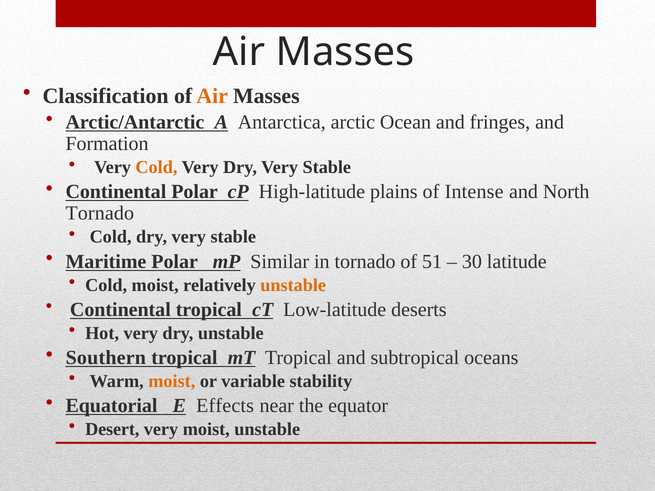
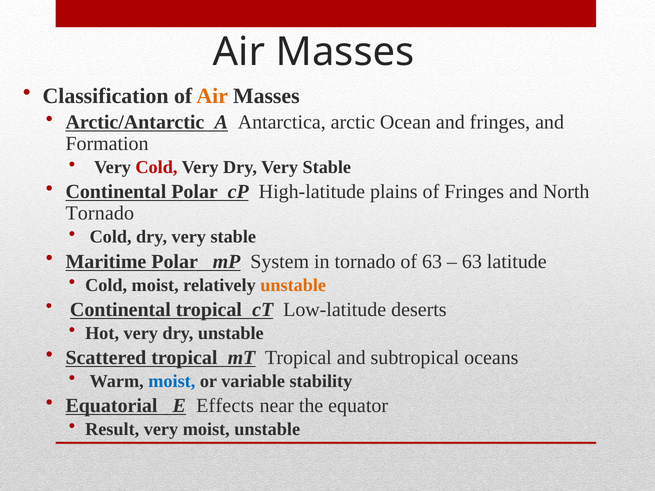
Cold at (156, 167) colour: orange -> red
of Intense: Intense -> Fringes
Similar: Similar -> System
of 51: 51 -> 63
30 at (472, 262): 30 -> 63
Southern: Southern -> Scattered
moist at (172, 381) colour: orange -> blue
Desert: Desert -> Result
